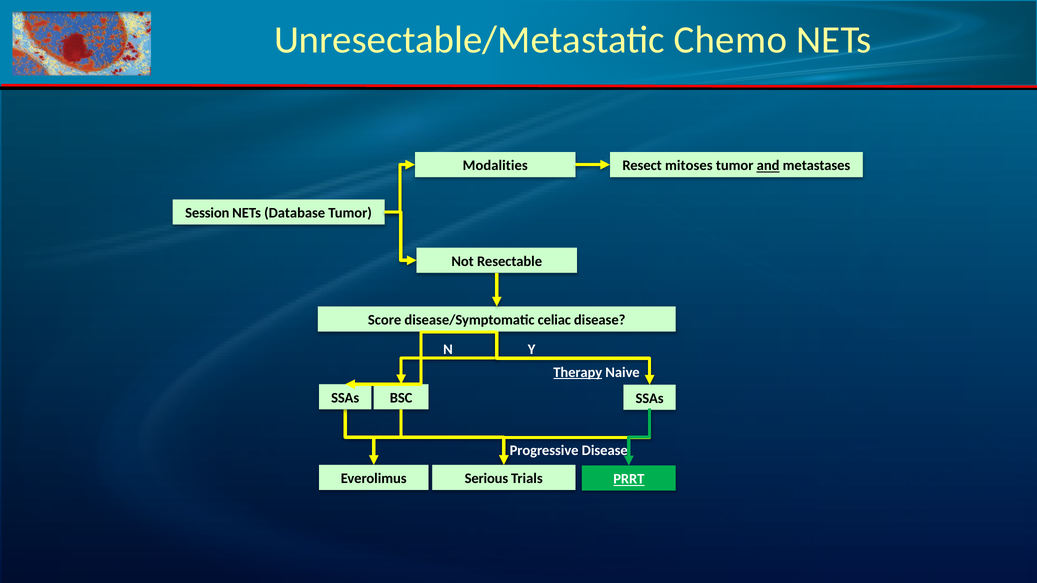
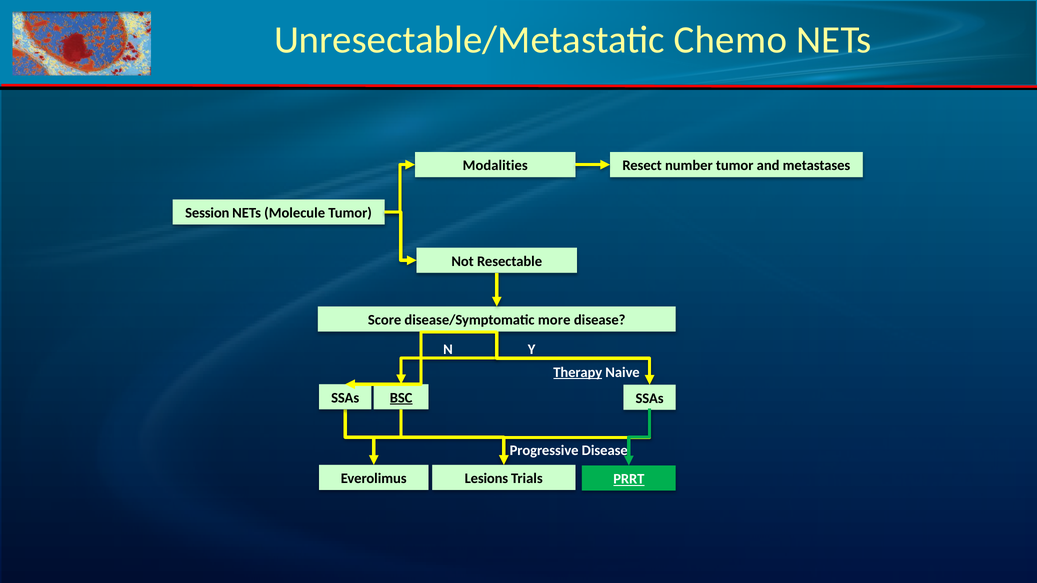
mitoses: mitoses -> number
and underline: present -> none
Database: Database -> Molecule
celiac: celiac -> more
BSC underline: none -> present
Serious: Serious -> Lesions
